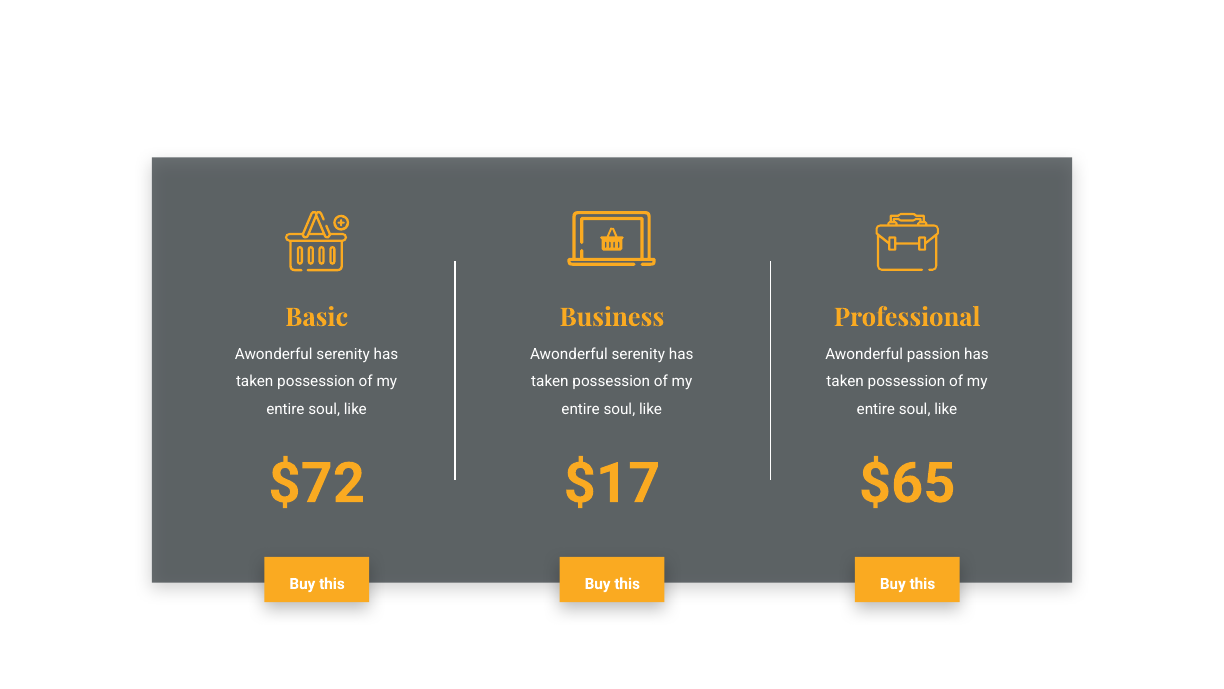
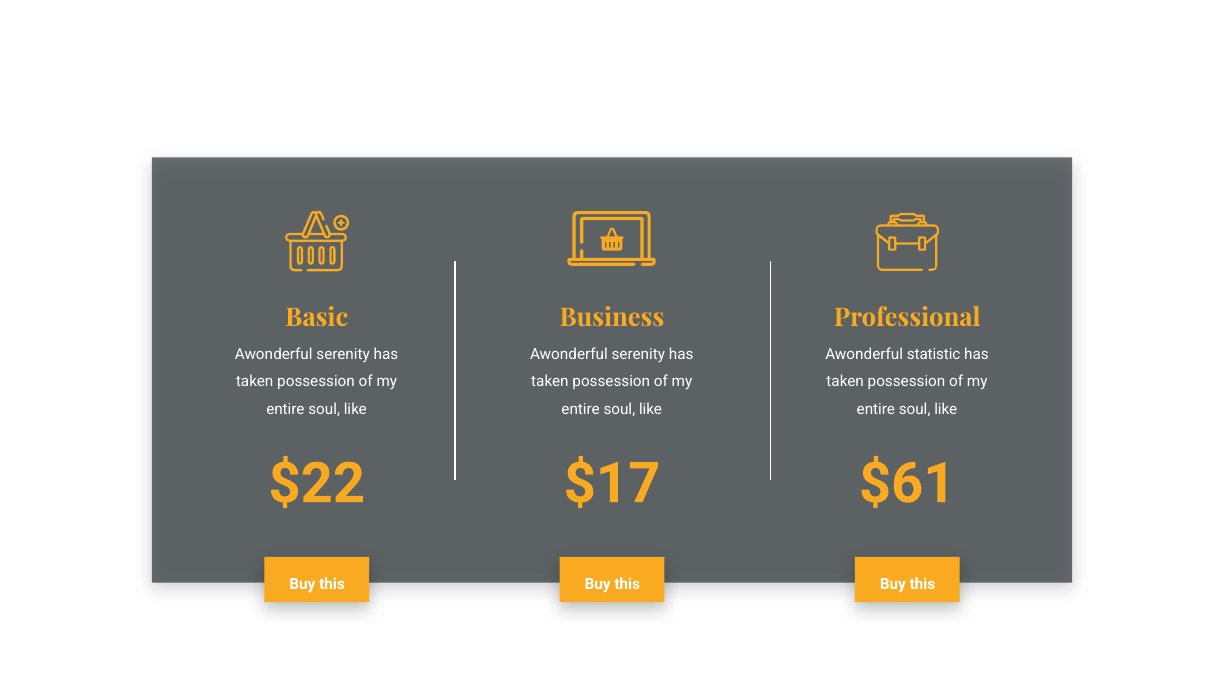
passion: passion -> statistic
$72: $72 -> $22
$65: $65 -> $61
